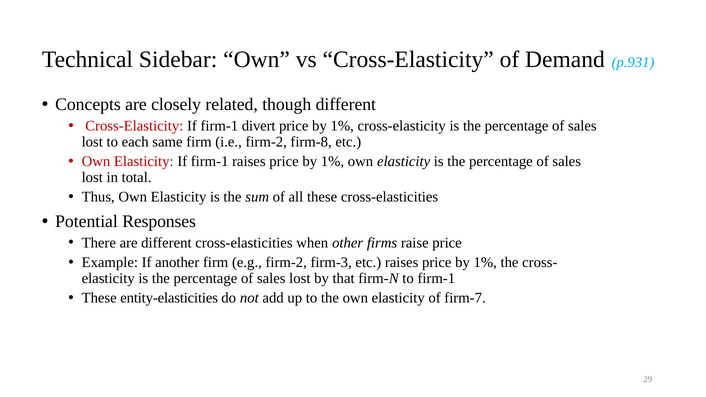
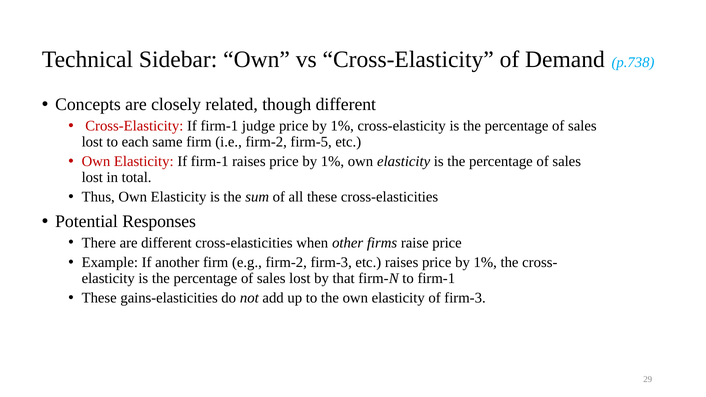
p.931: p.931 -> p.738
divert: divert -> judge
firm-8: firm-8 -> firm-5
entity-elasticities: entity-elasticities -> gains-elasticities
of firm-7: firm-7 -> firm-3
